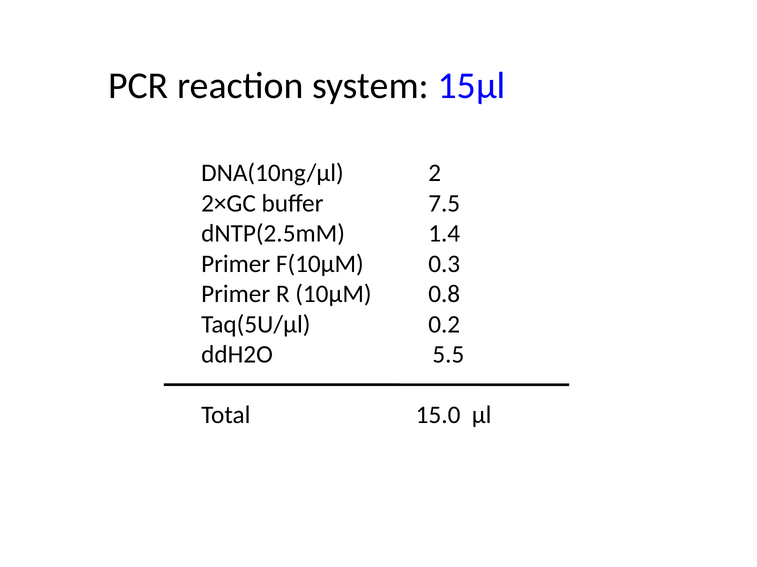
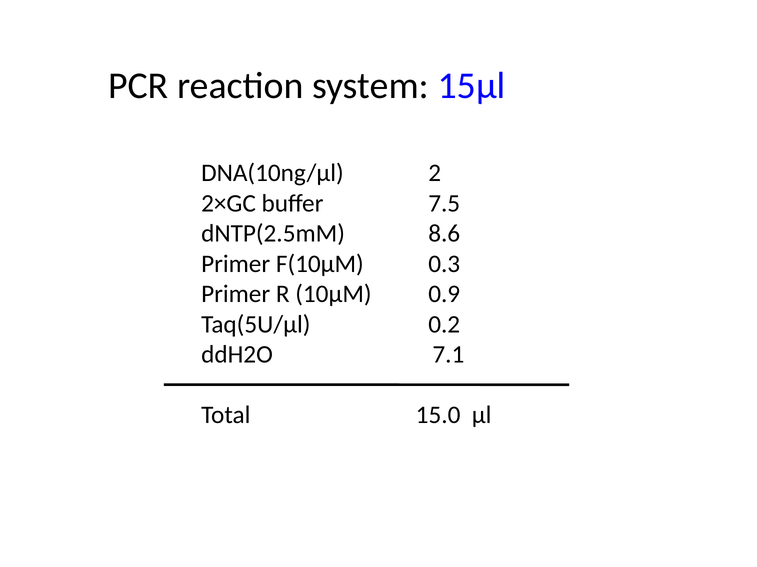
1.4: 1.4 -> 8.6
0.8: 0.8 -> 0.9
5.5: 5.5 -> 7.1
